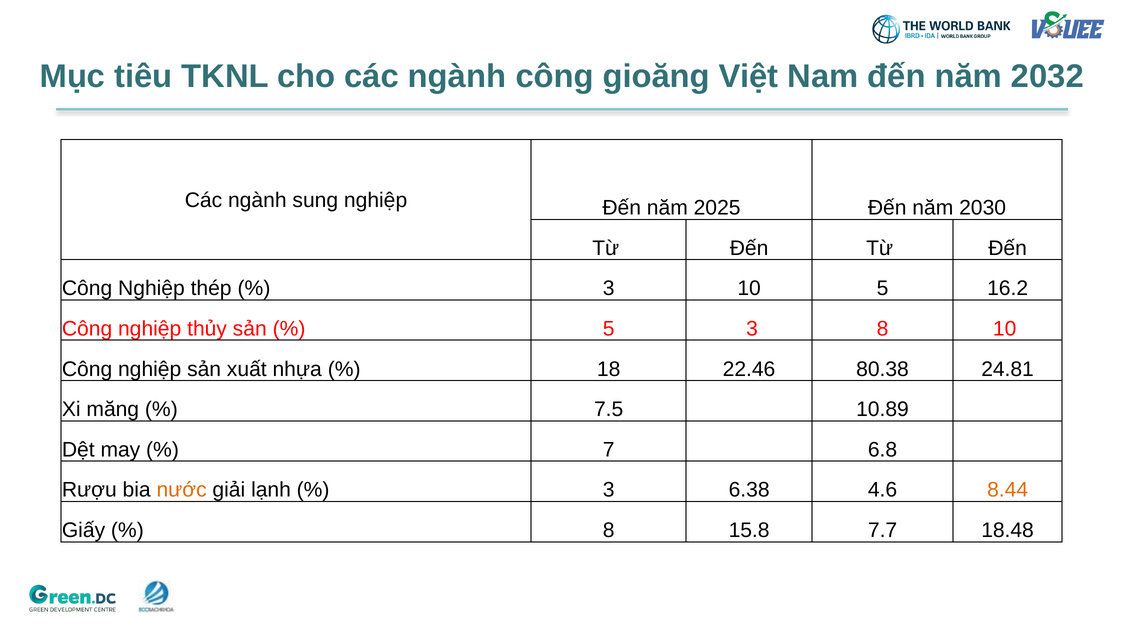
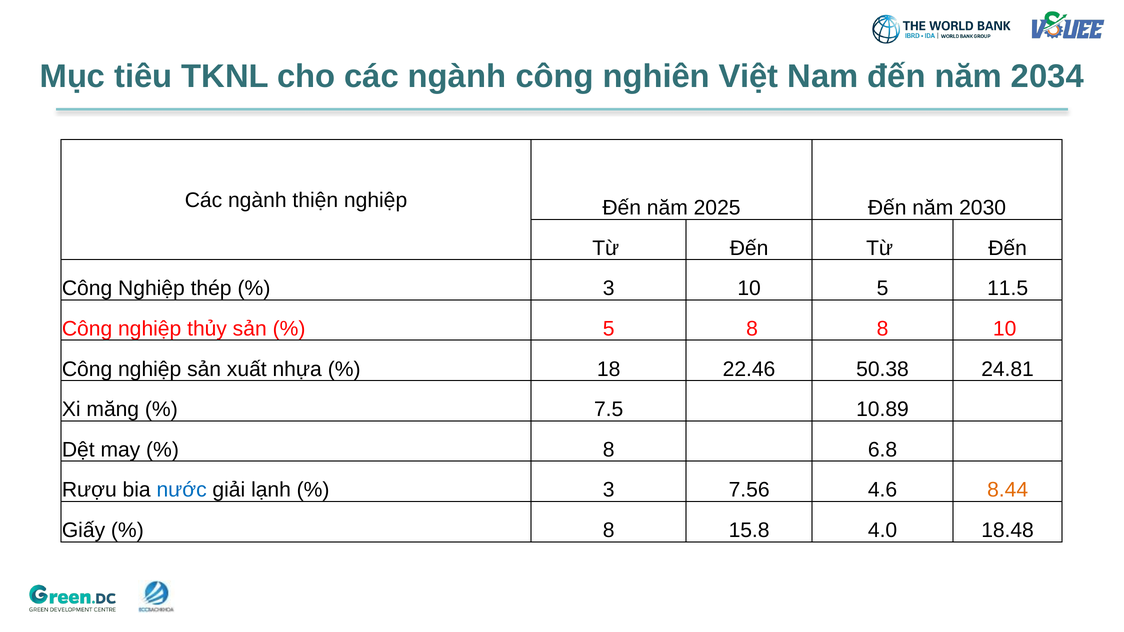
gioăng: gioăng -> nghiên
2032: 2032 -> 2034
sung: sung -> thiện
16.2: 16.2 -> 11.5
5 3: 3 -> 8
80.38: 80.38 -> 50.38
7 at (609, 450): 7 -> 8
nước colour: orange -> blue
6.38: 6.38 -> 7.56
7.7: 7.7 -> 4.0
